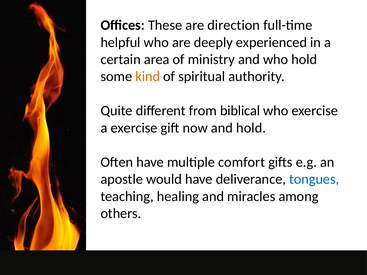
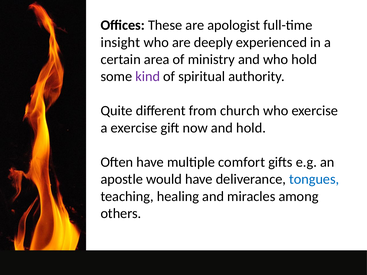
direction: direction -> apologist
helpful: helpful -> insight
kind colour: orange -> purple
biblical: biblical -> church
